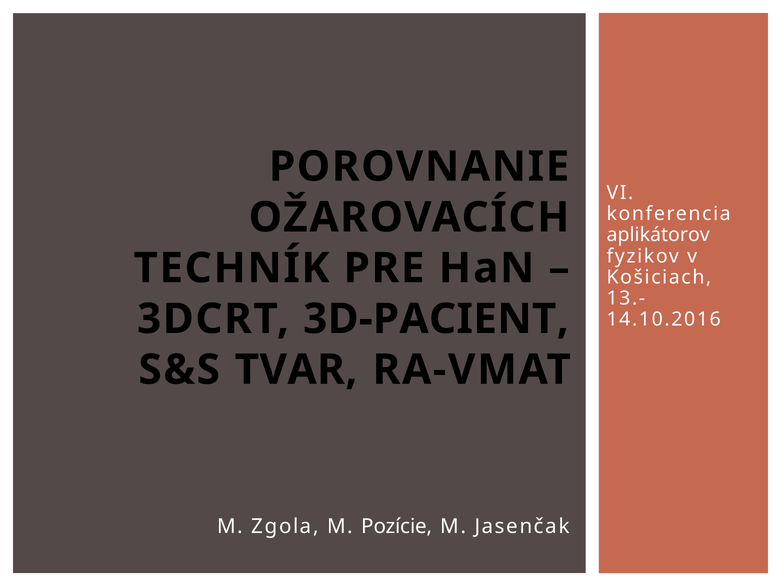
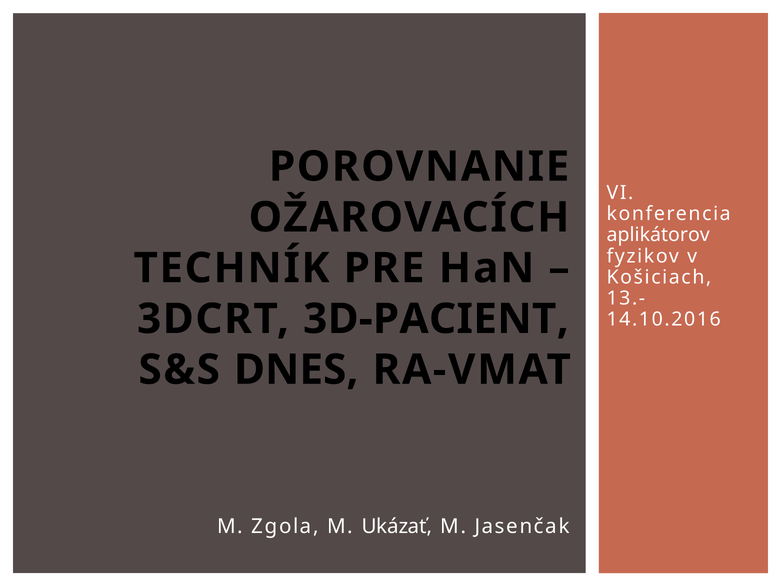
TVAR: TVAR -> DNES
Pozície: Pozície -> Ukázať
